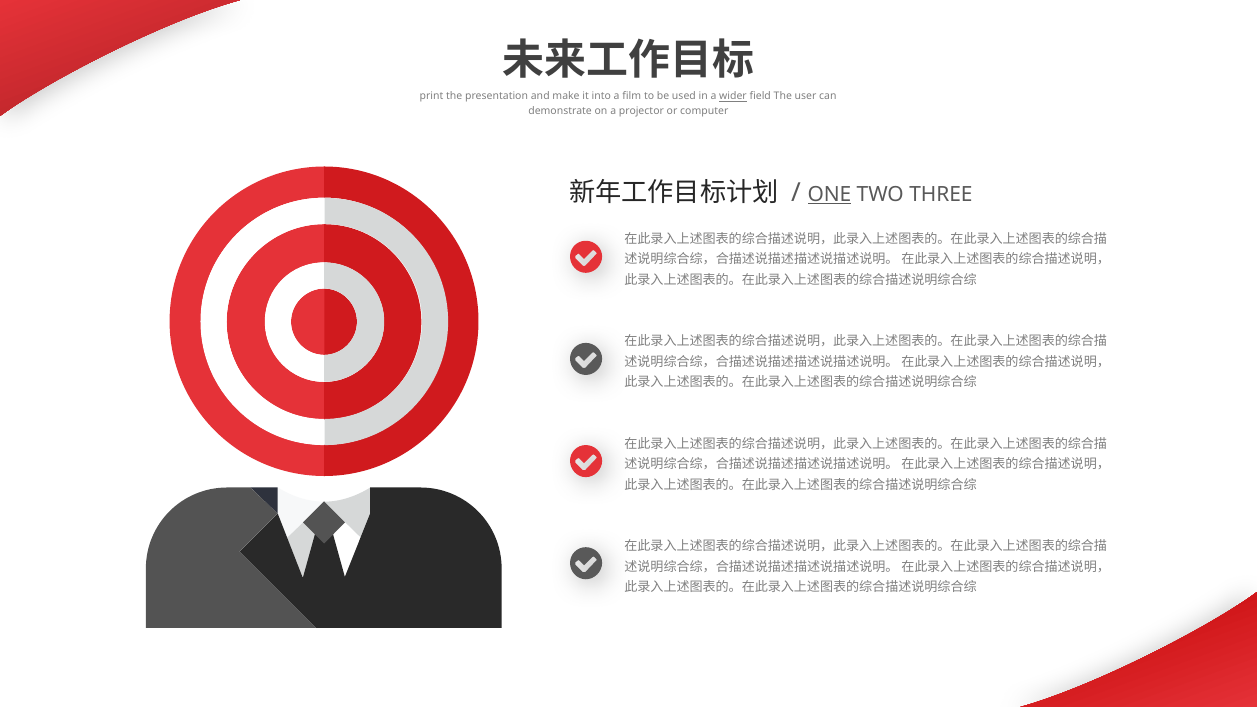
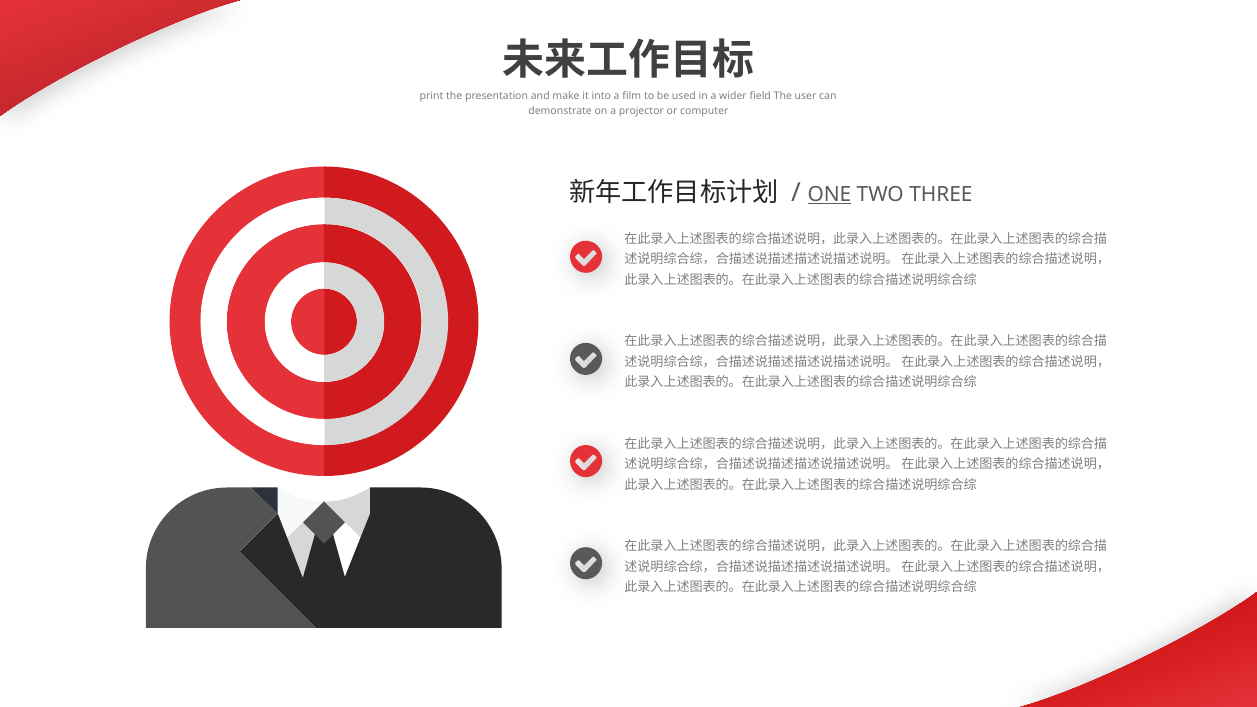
wider underline: present -> none
